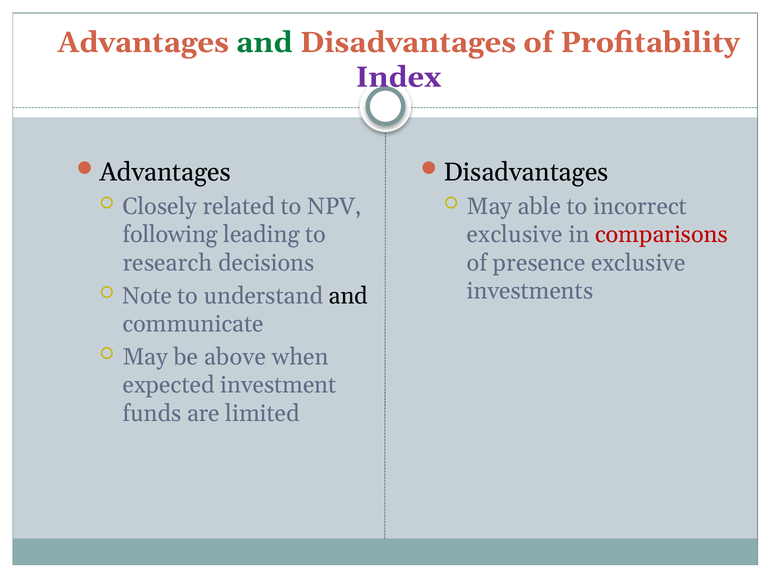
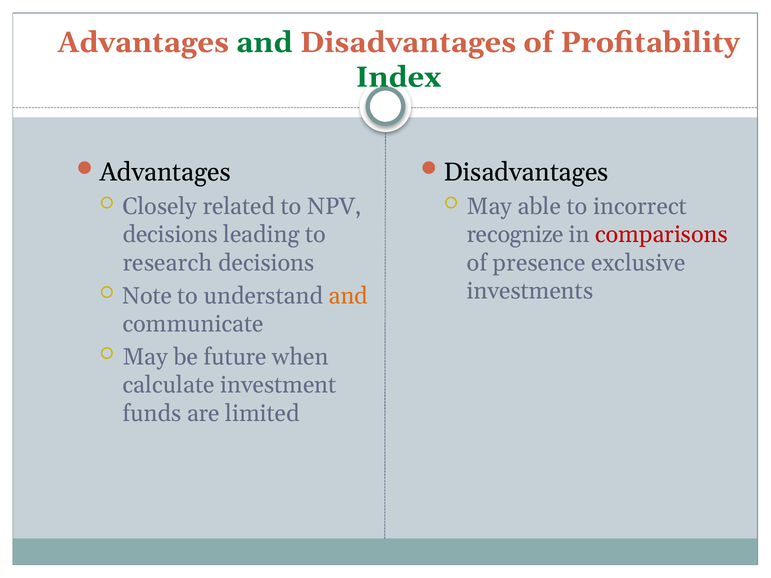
Index colour: purple -> green
following at (170, 235): following -> decisions
exclusive at (515, 235): exclusive -> recognize
and at (348, 296) colour: black -> orange
above: above -> future
expected: expected -> calculate
